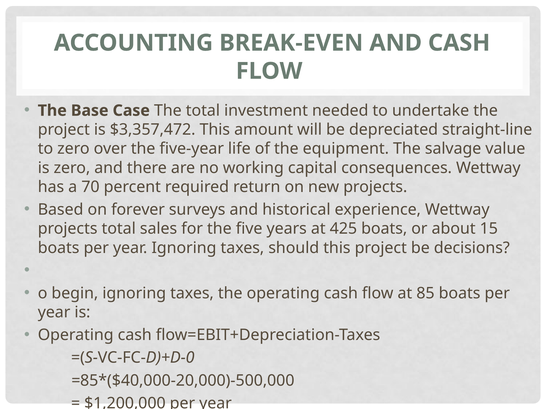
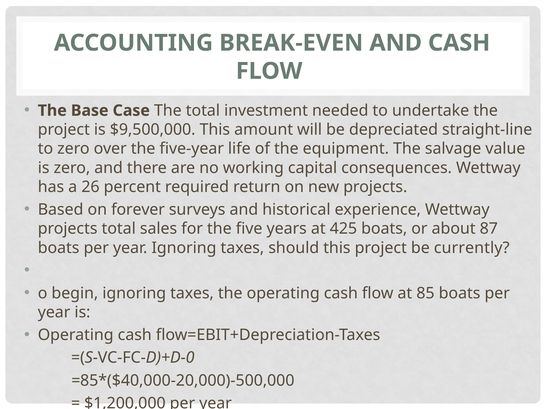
$3,357,472: $3,357,472 -> $9,500,000
70: 70 -> 26
15: 15 -> 87
decisions: decisions -> currently
